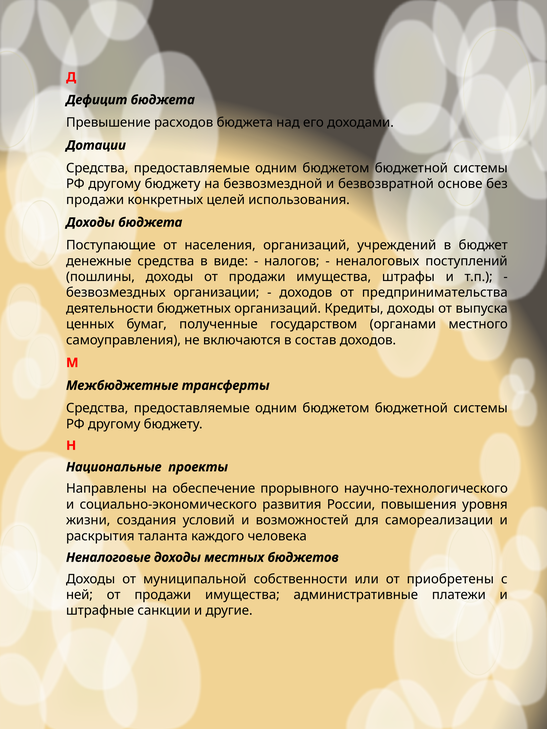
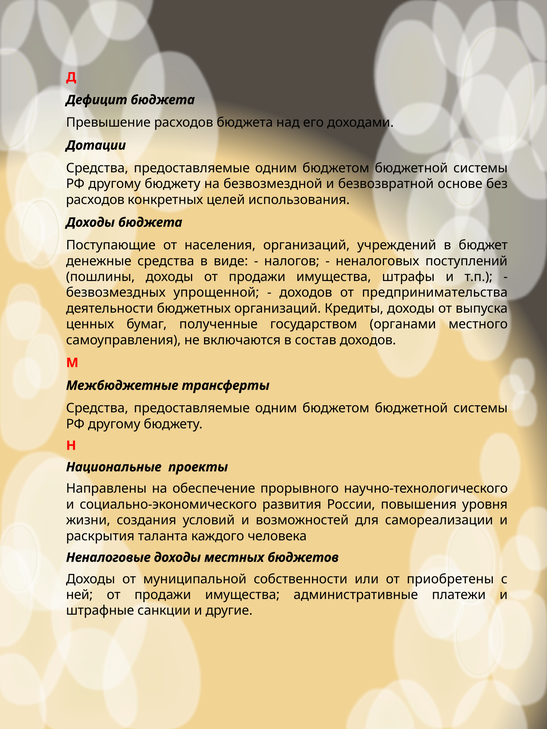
продажи at (95, 200): продажи -> расходов
организации: организации -> упрощенной
